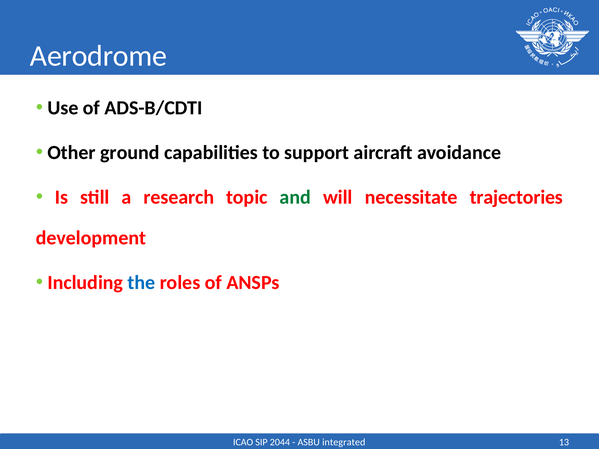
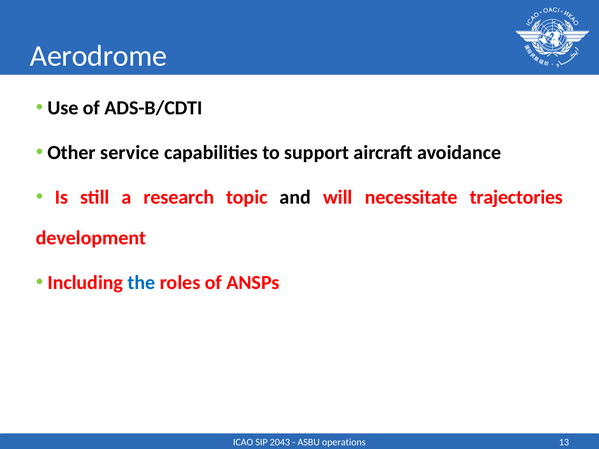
ground: ground -> service
and colour: green -> black
2044: 2044 -> 2043
integrated: integrated -> operations
